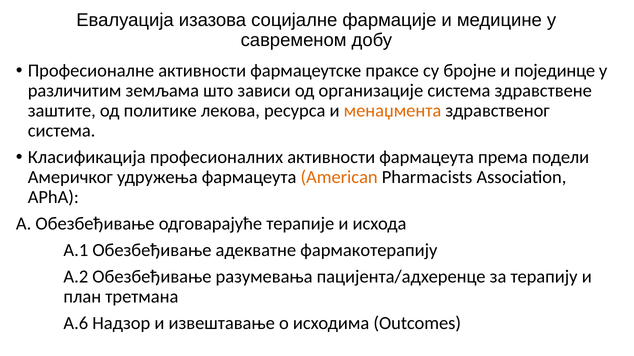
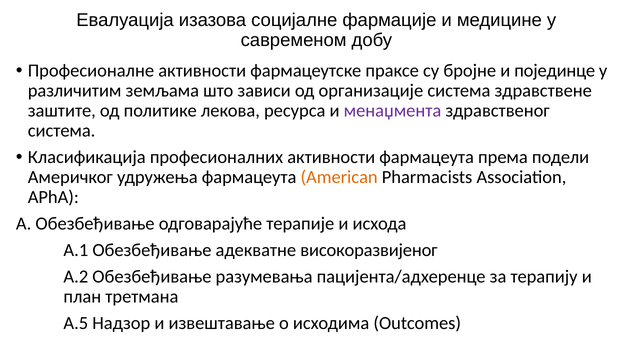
менаџмента colour: orange -> purple
фармакотерапију: фармакотерапију -> високоразвијеног
А.6: А.6 -> А.5
